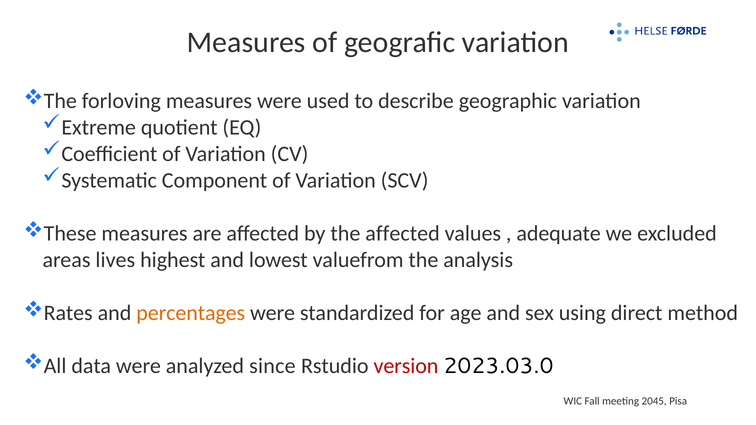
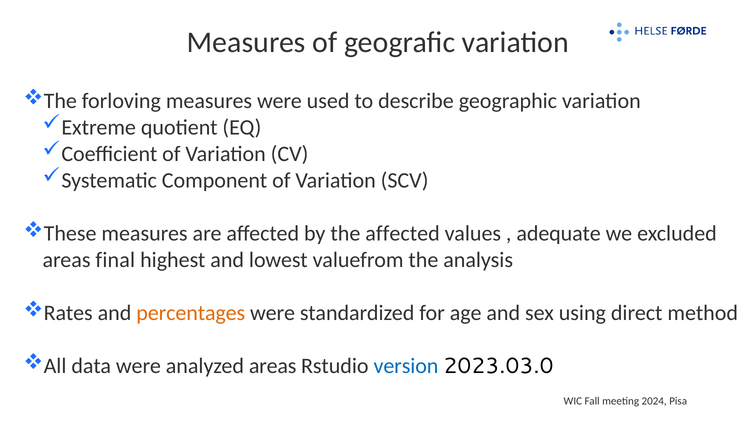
lives: lives -> final
analyzed since: since -> areas
version colour: red -> blue
2045: 2045 -> 2024
